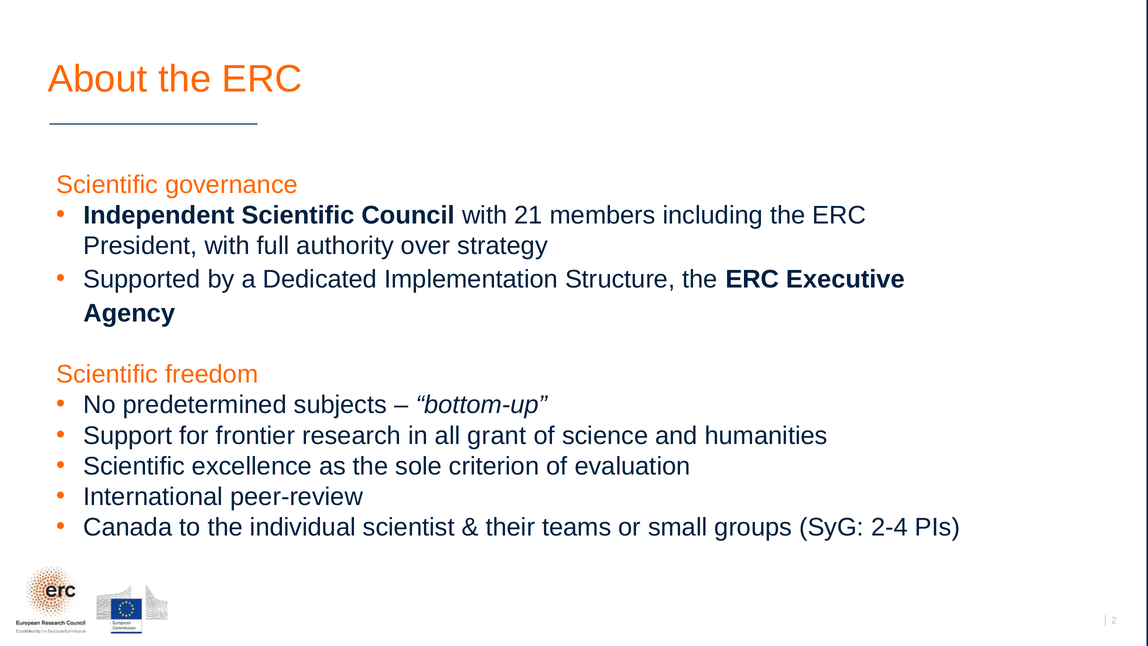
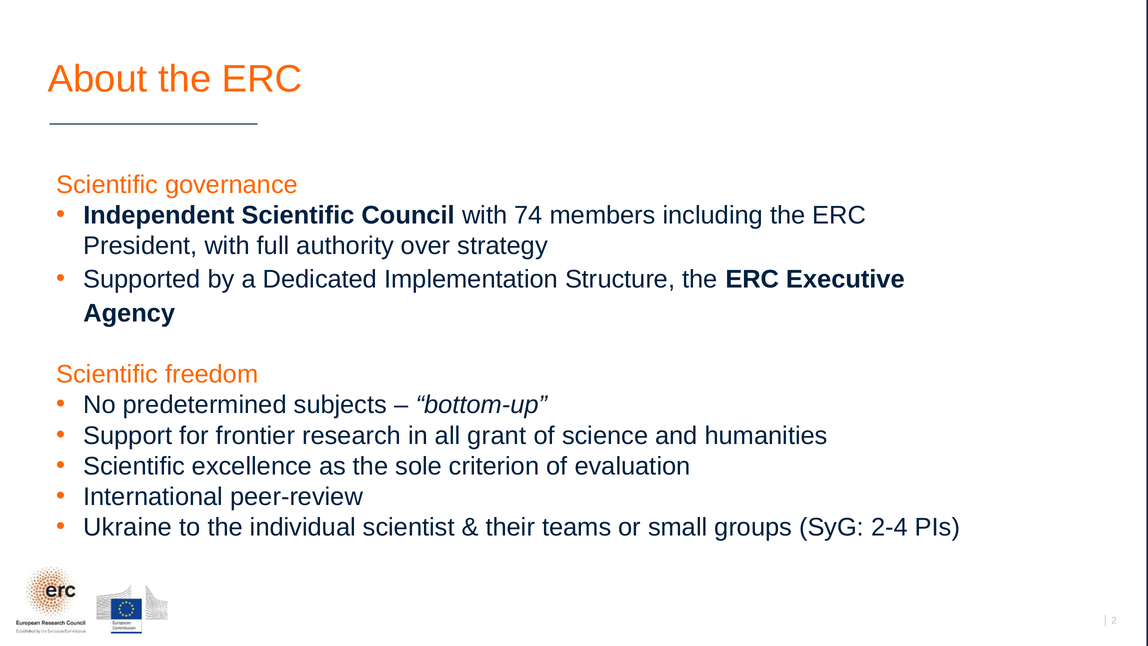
21: 21 -> 74
Canada: Canada -> Ukraine
